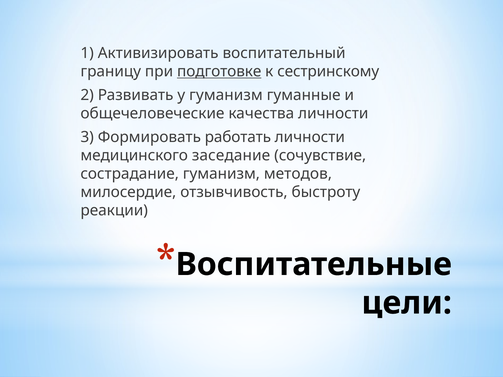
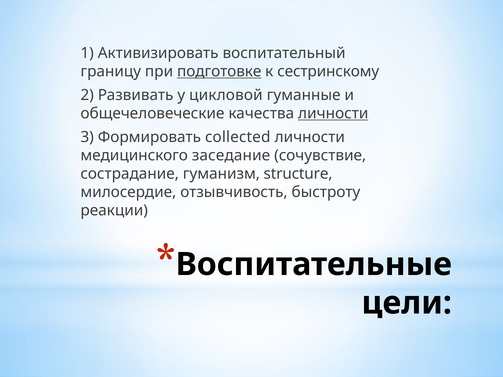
у гуманизм: гуманизм -> цикловой
личности at (333, 113) underline: none -> present
работать: работать -> collected
методов: методов -> structure
